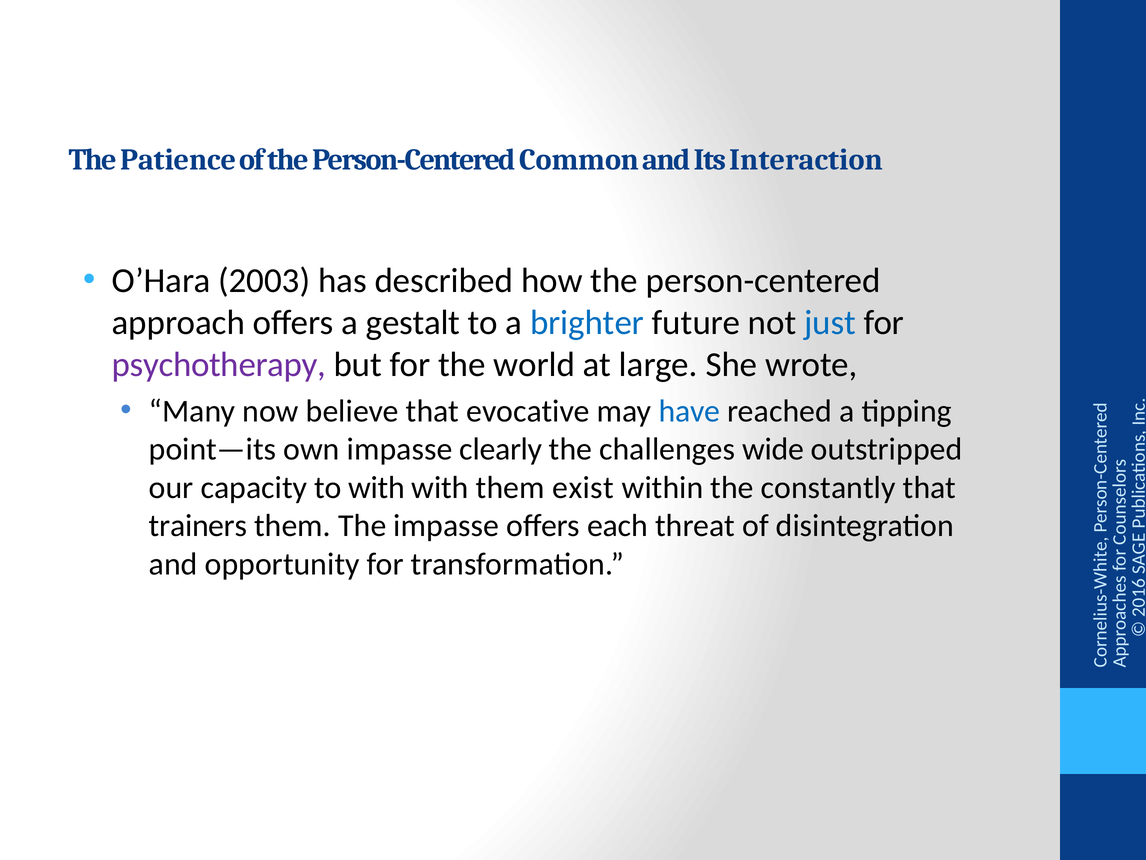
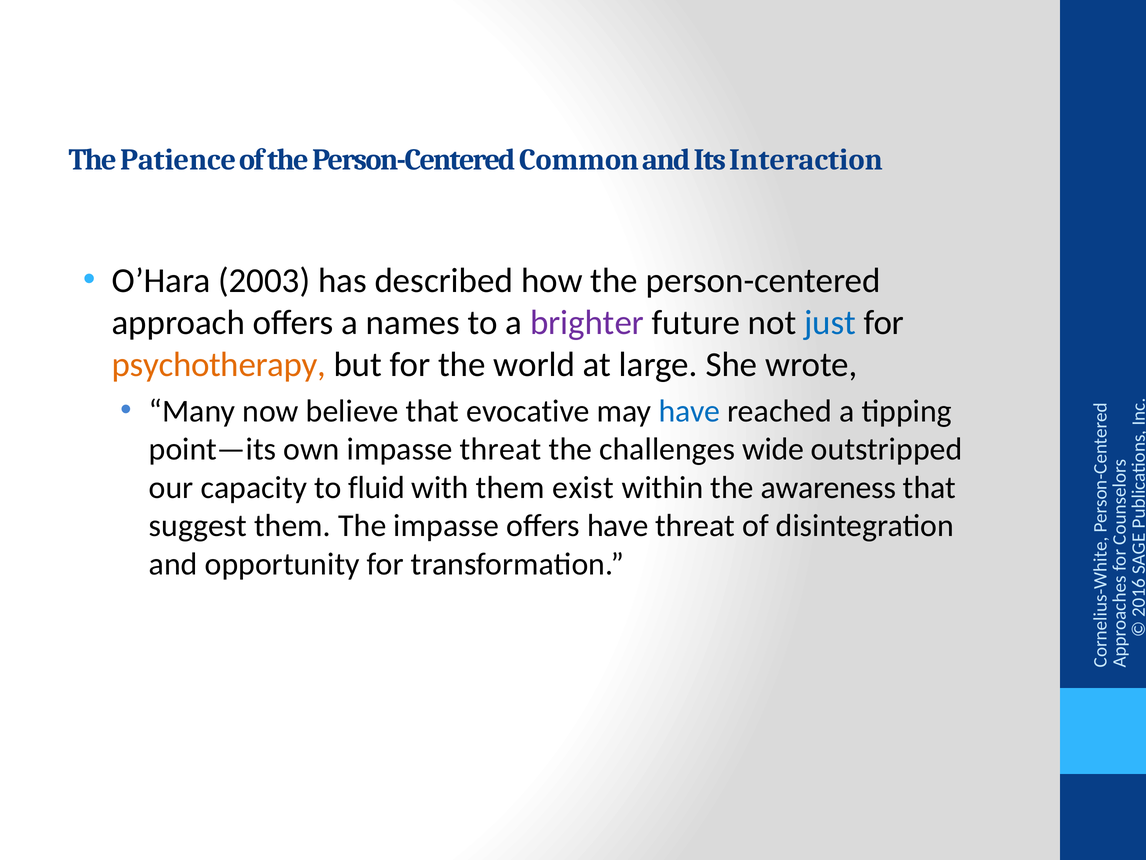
gestalt: gestalt -> names
brighter colour: blue -> purple
psychotherapy colour: purple -> orange
impasse clearly: clearly -> threat
to with: with -> fluid
constantly: constantly -> awareness
trainers: trainers -> suggest
offers each: each -> have
